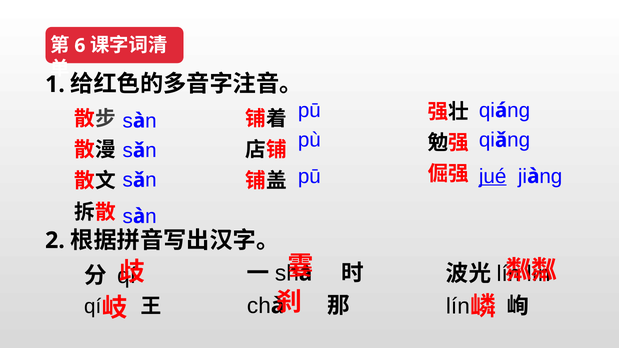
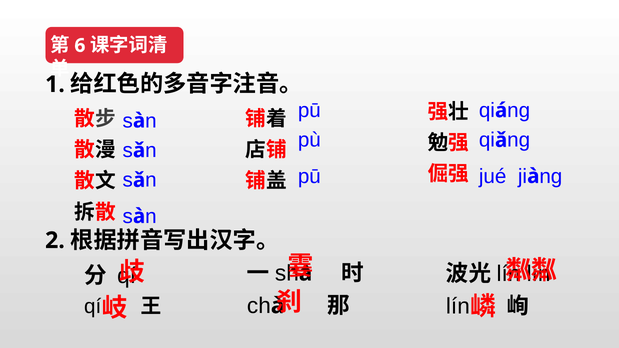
jué underline: present -> none
